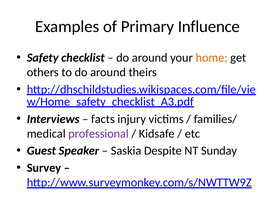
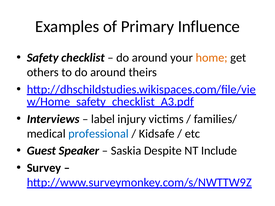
facts: facts -> label
professional colour: purple -> blue
Sunday: Sunday -> Include
